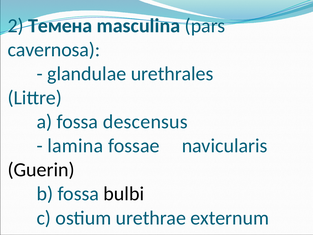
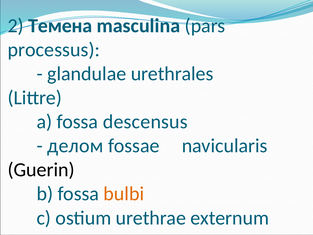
cavernosa: cavernosa -> processus
lamina: lamina -> делом
bulbi colour: black -> orange
